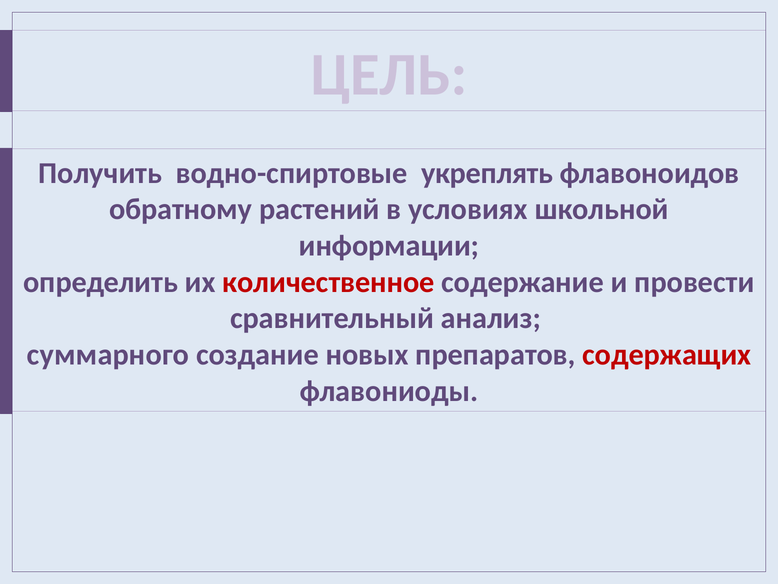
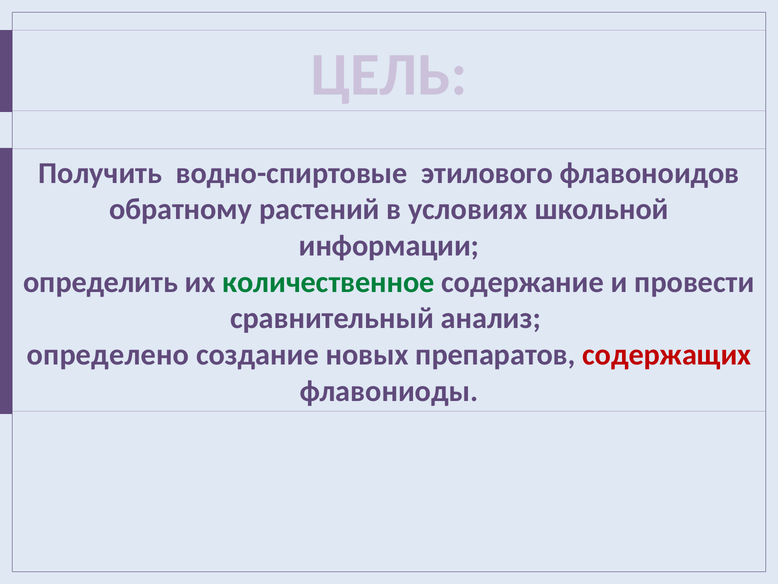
укреплять: укреплять -> этилового
количественное colour: red -> green
суммарного: суммарного -> определено
